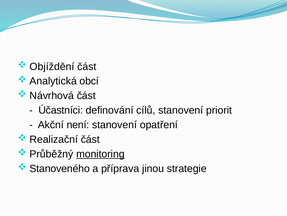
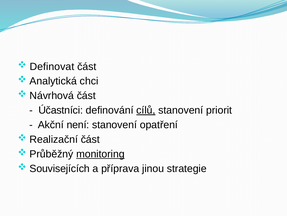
Objíždění: Objíždění -> Definovat
obcí: obcí -> chci
cílů underline: none -> present
Stanoveného: Stanoveného -> Souvisejících
